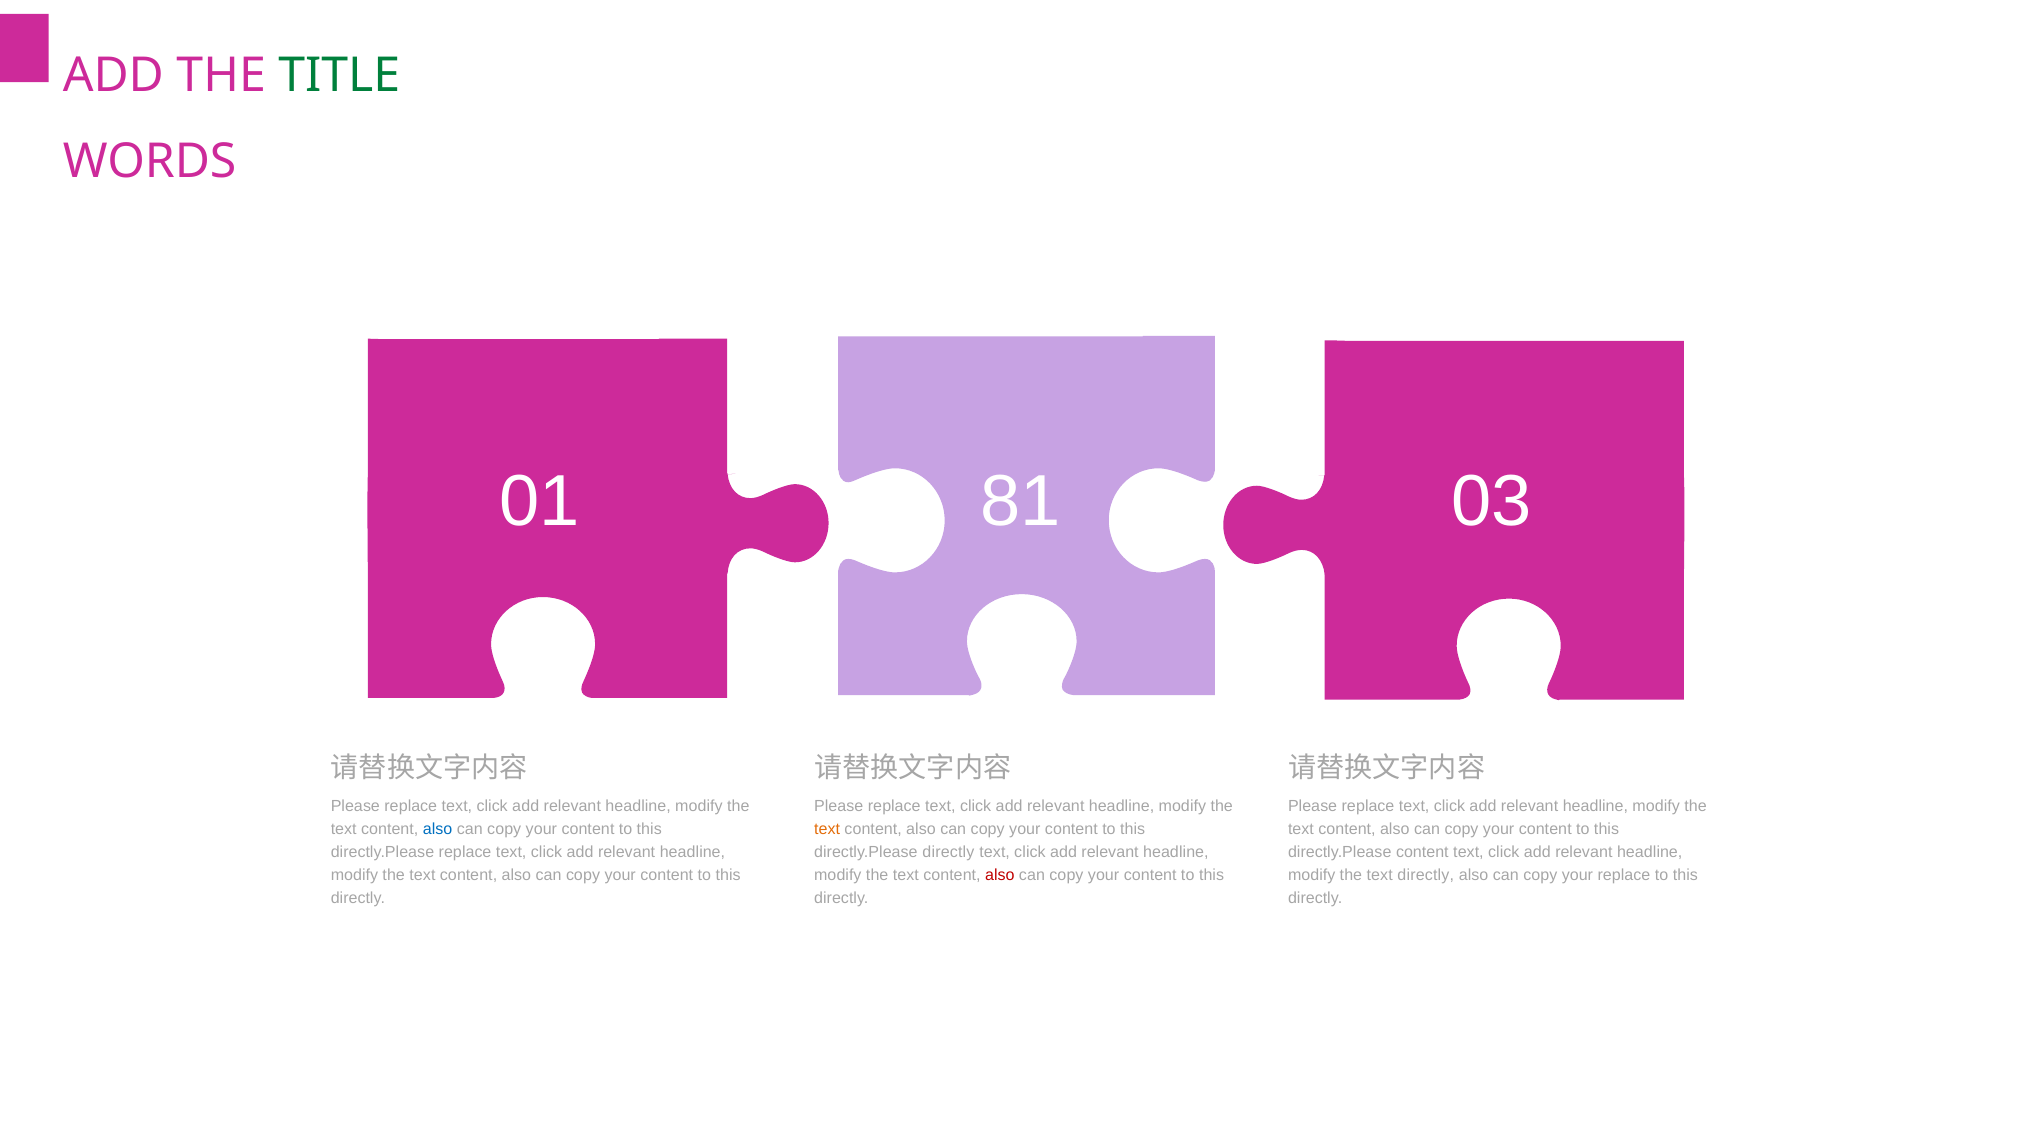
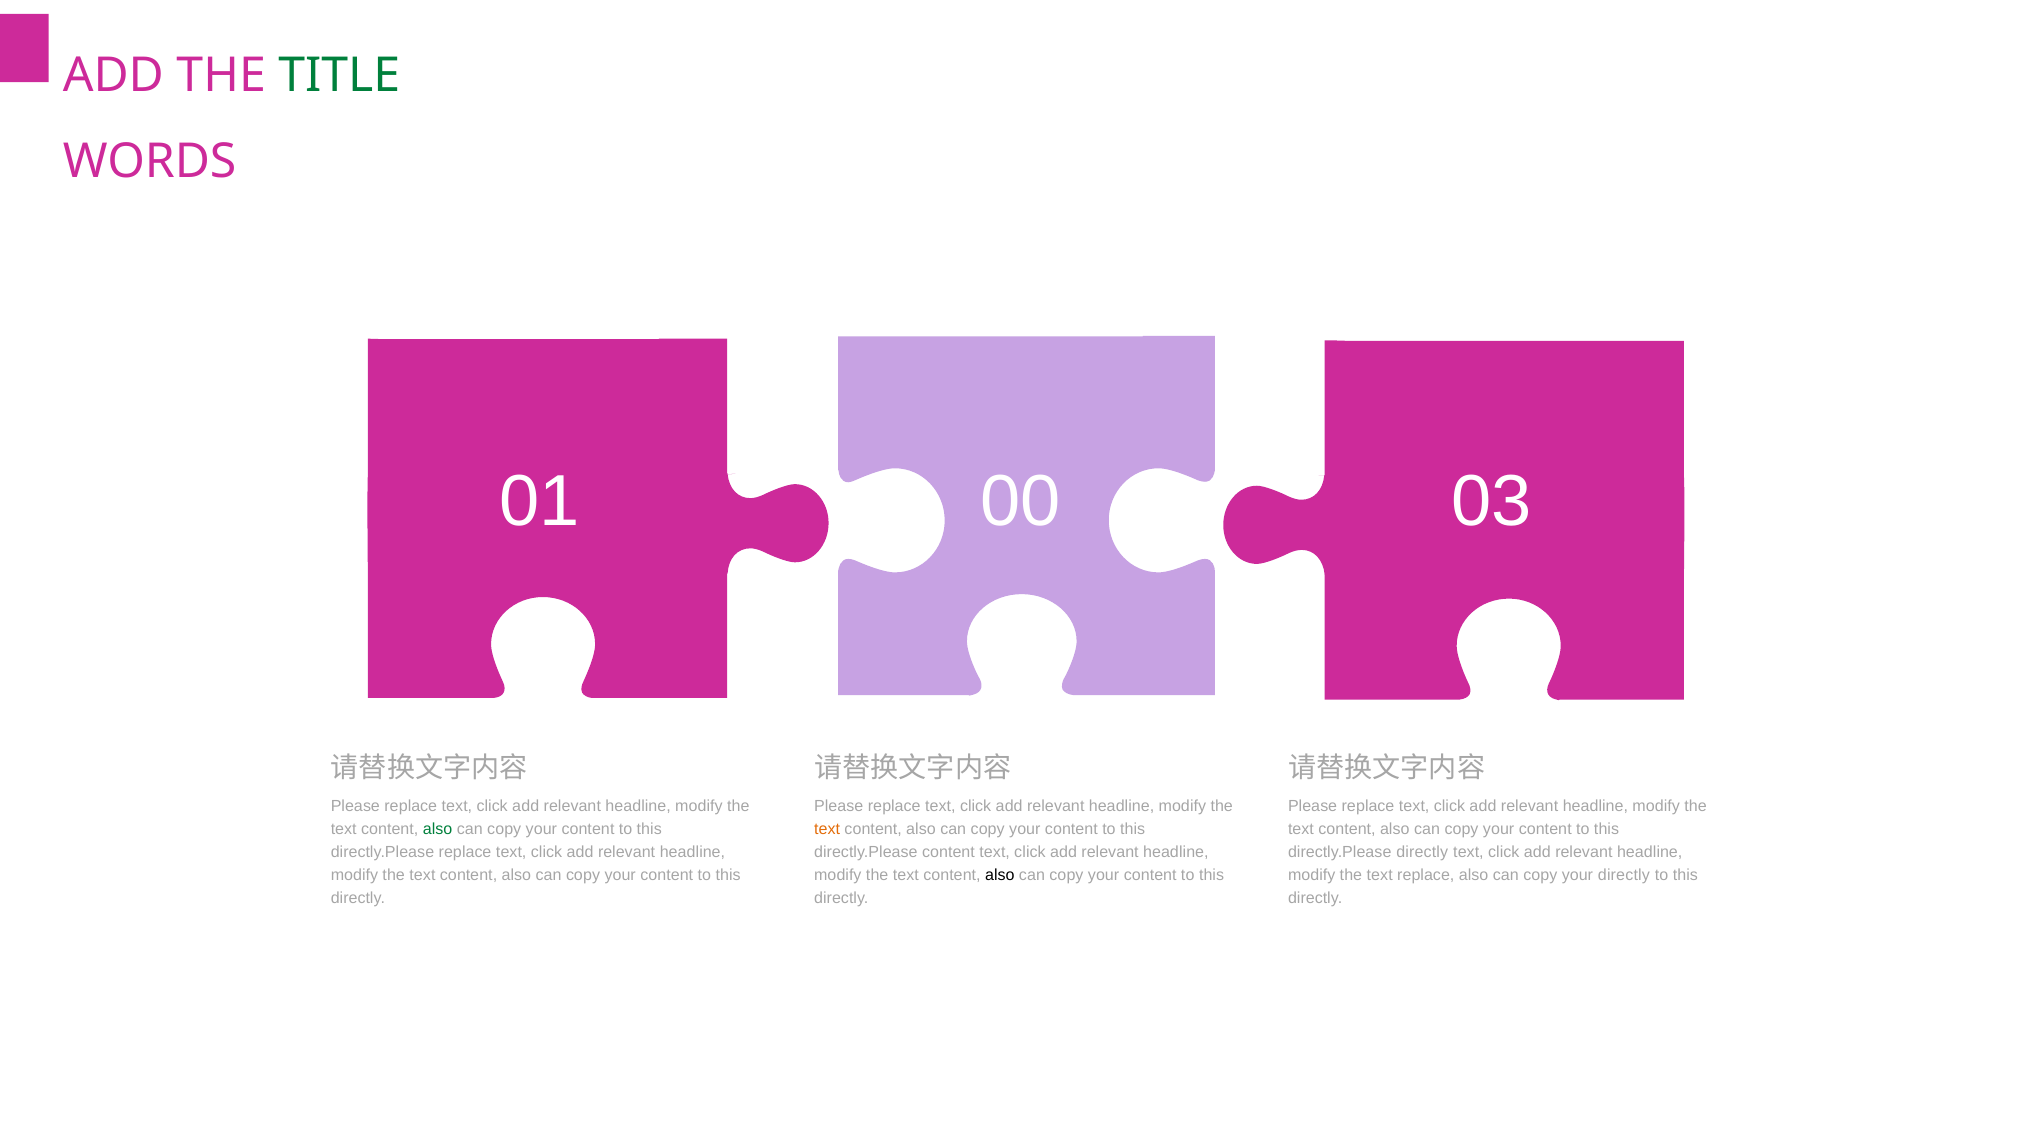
81: 81 -> 00
also at (438, 829) colour: blue -> green
directly.Please directly: directly -> content
directly.Please content: content -> directly
also at (1000, 875) colour: red -> black
text directly: directly -> replace
your replace: replace -> directly
